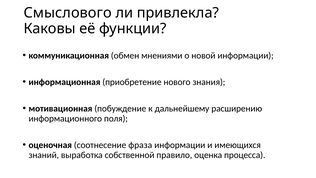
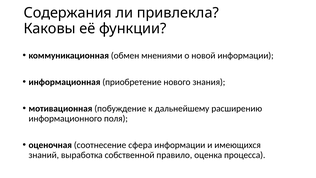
Смыслового: Смыслового -> Содержания
фраза: фраза -> сфера
